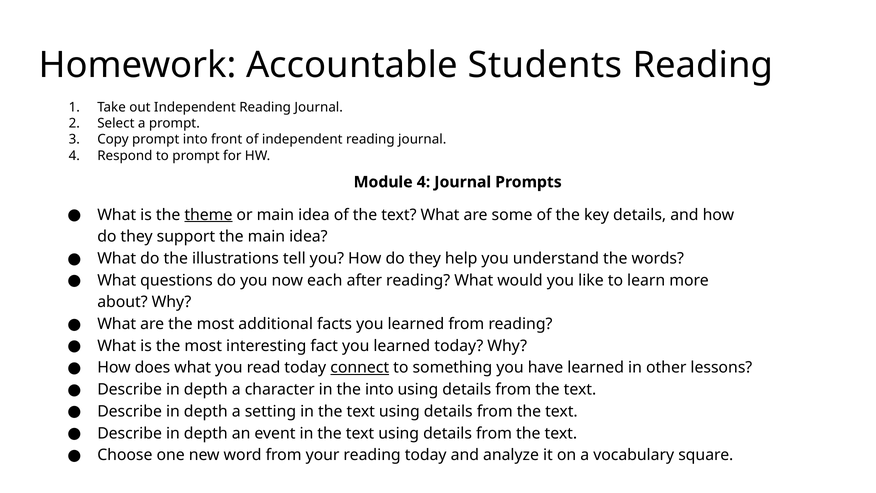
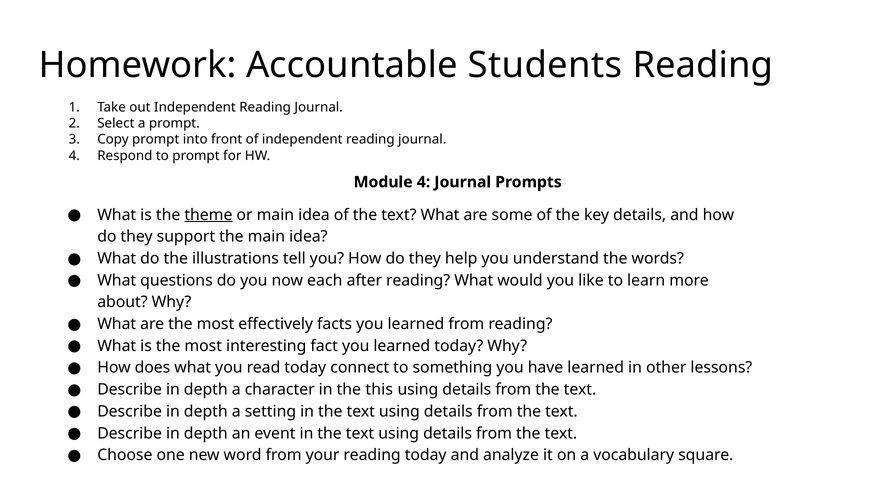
additional: additional -> effectively
connect underline: present -> none
the into: into -> this
